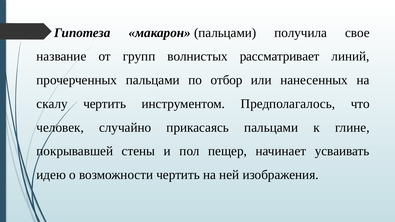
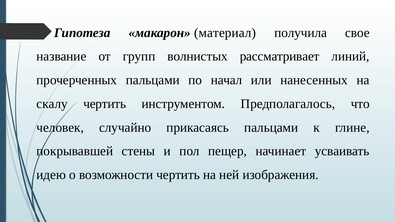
макарон пальцами: пальцами -> материал
отбор: отбор -> начал
